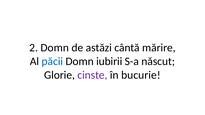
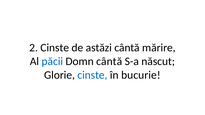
2 Domn: Domn -> Cinste
Domn iubirii: iubirii -> cântă
cinste at (92, 75) colour: purple -> blue
